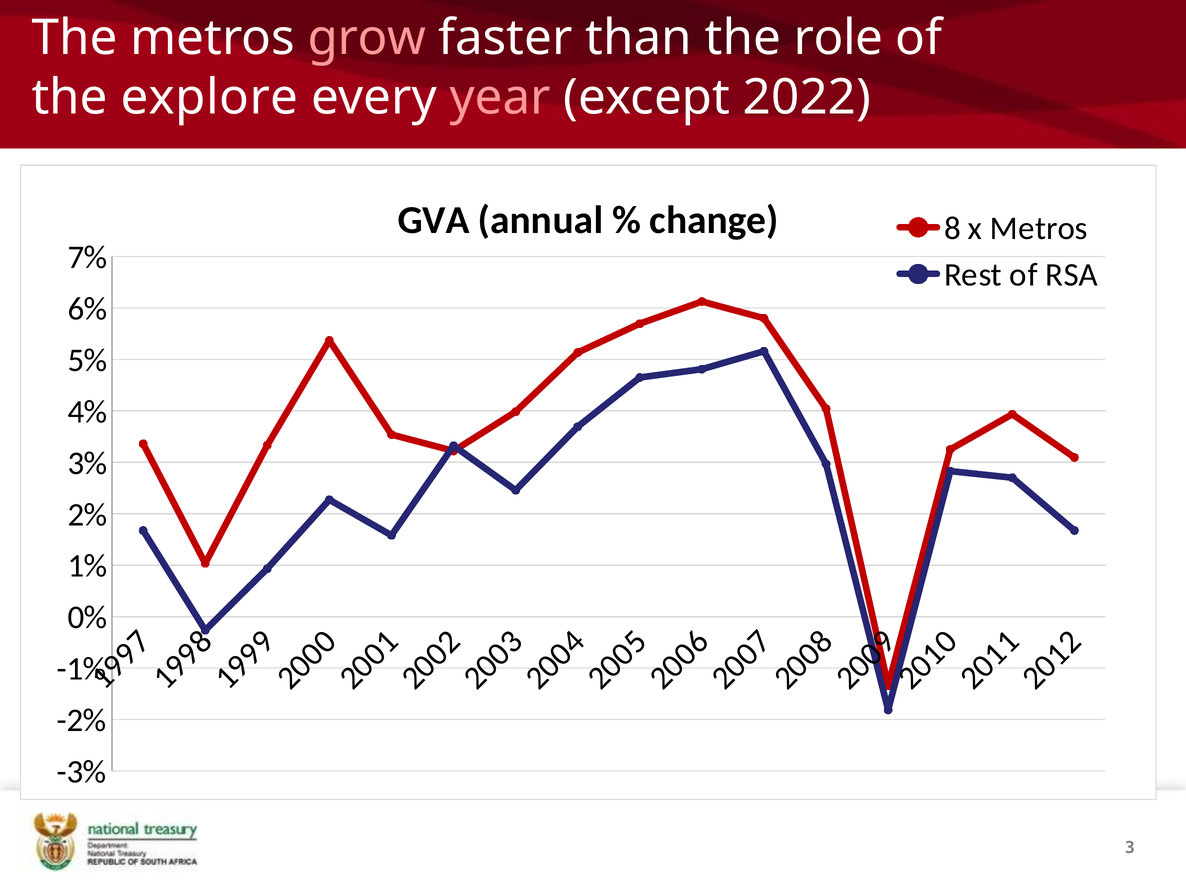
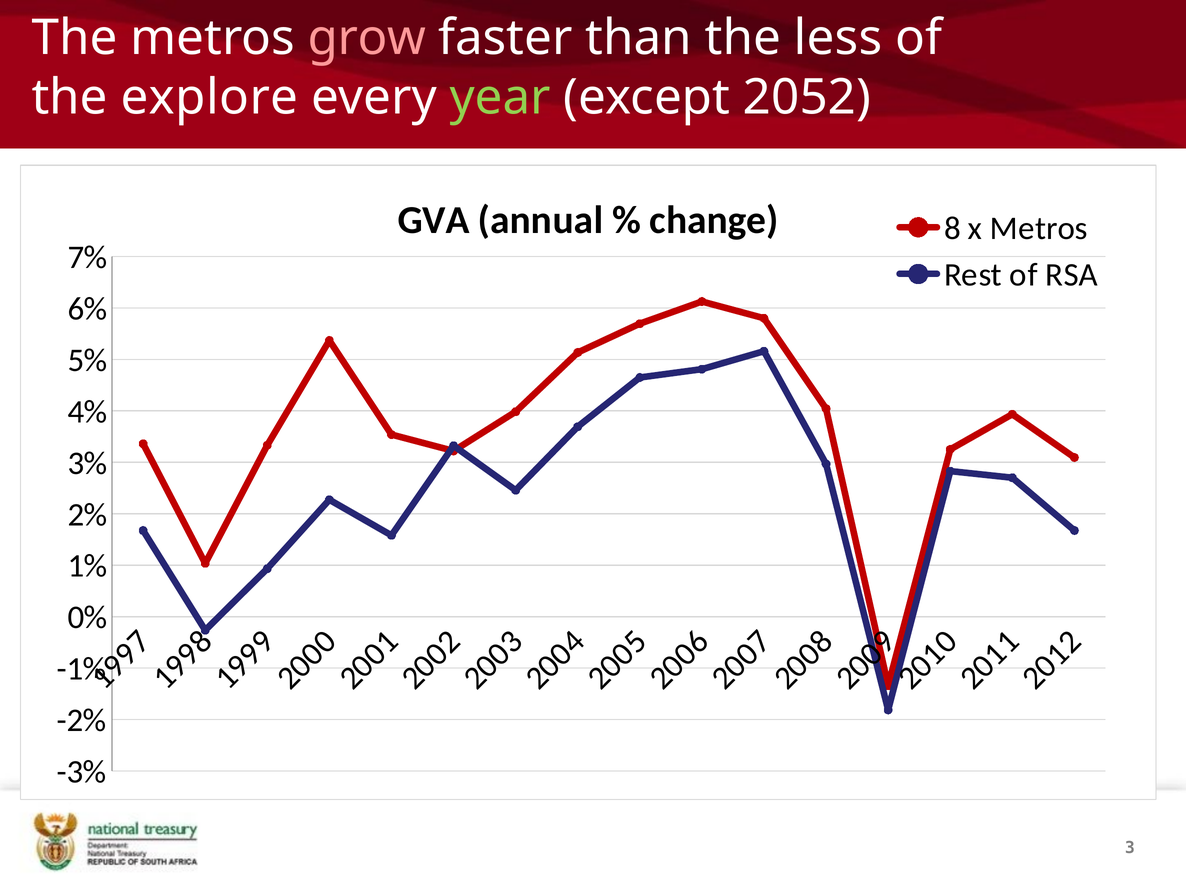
role: role -> less
year colour: pink -> light green
2022: 2022 -> 2052
